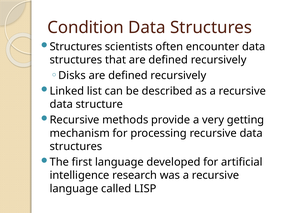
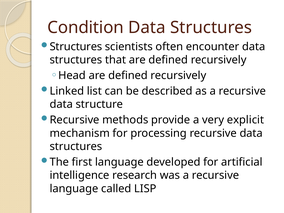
Disks: Disks -> Head
getting: getting -> explicit
